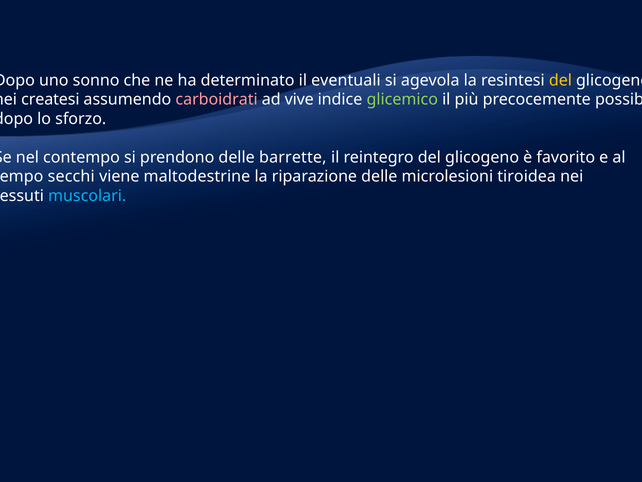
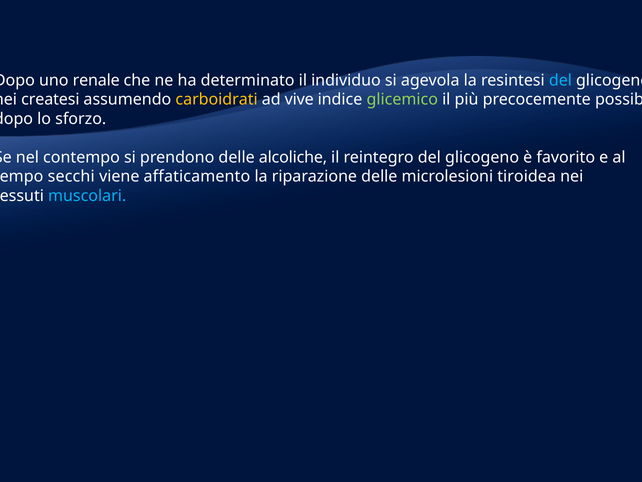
sonno: sonno -> renale
eventuali: eventuali -> individuo
del at (560, 80) colour: yellow -> light blue
carboidrati colour: pink -> yellow
barrette: barrette -> alcoliche
maltodestrine: maltodestrine -> affaticamento
